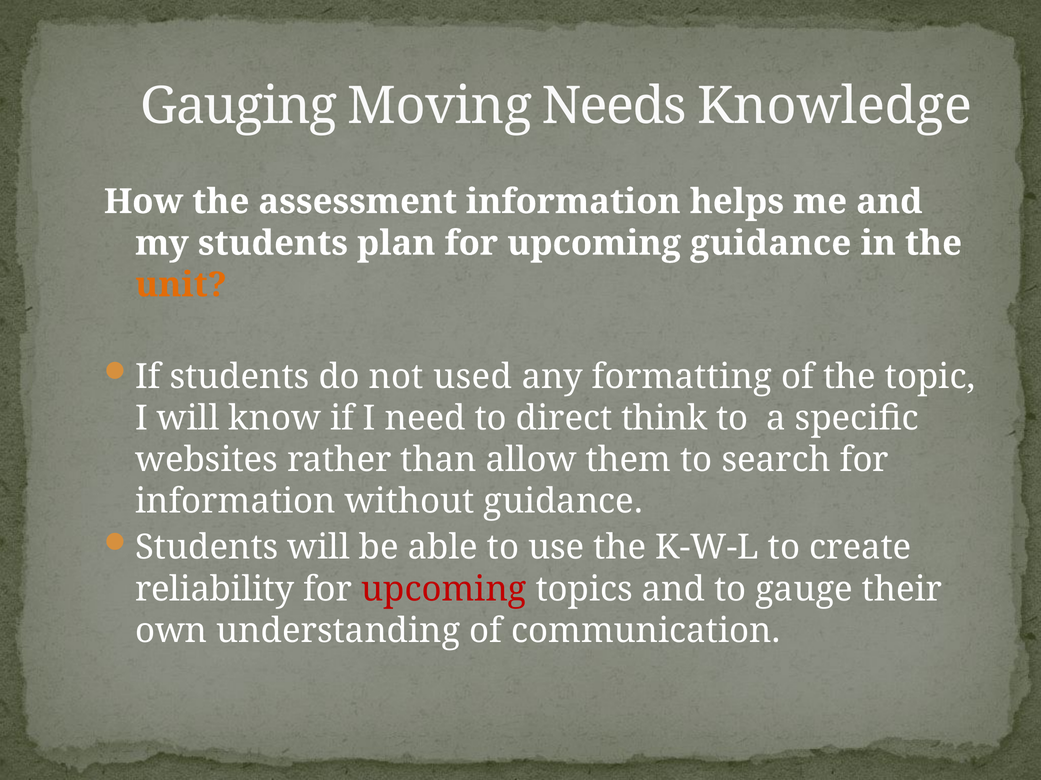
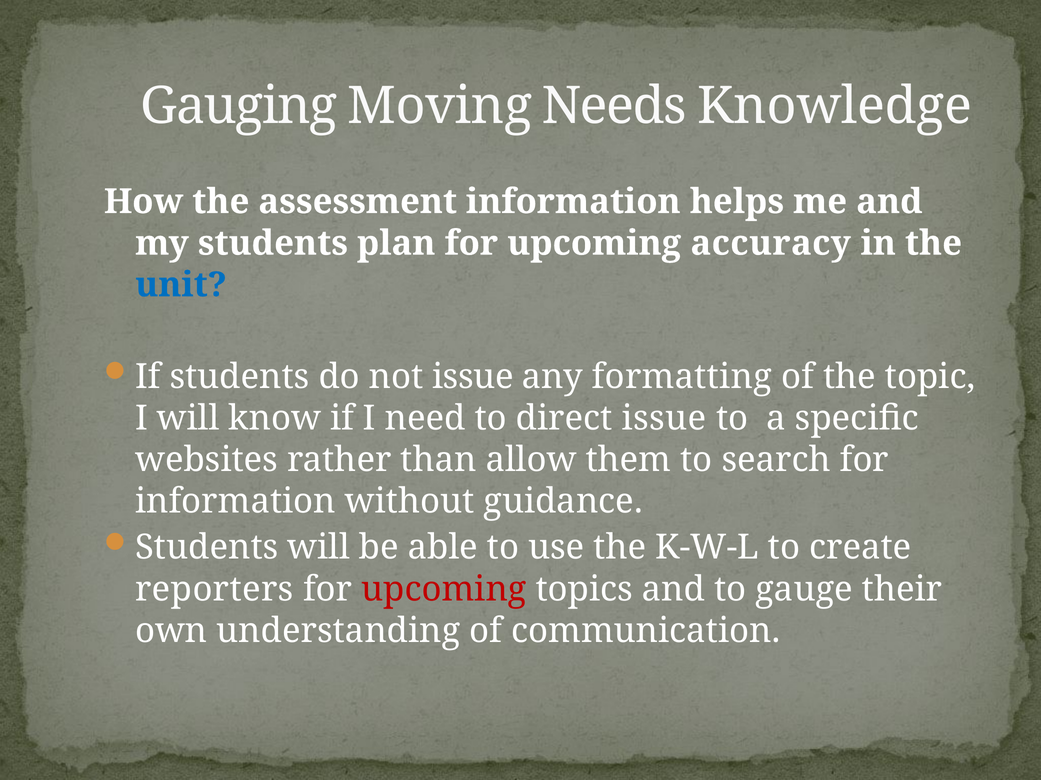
upcoming guidance: guidance -> accuracy
unit colour: orange -> blue
not used: used -> issue
direct think: think -> issue
reliability: reliability -> reporters
